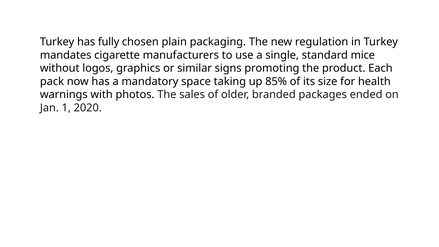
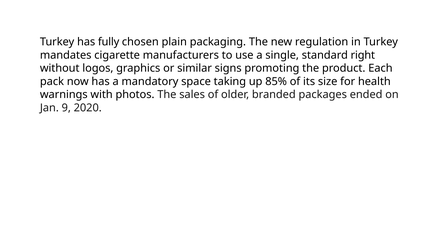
mice: mice -> right
1: 1 -> 9
